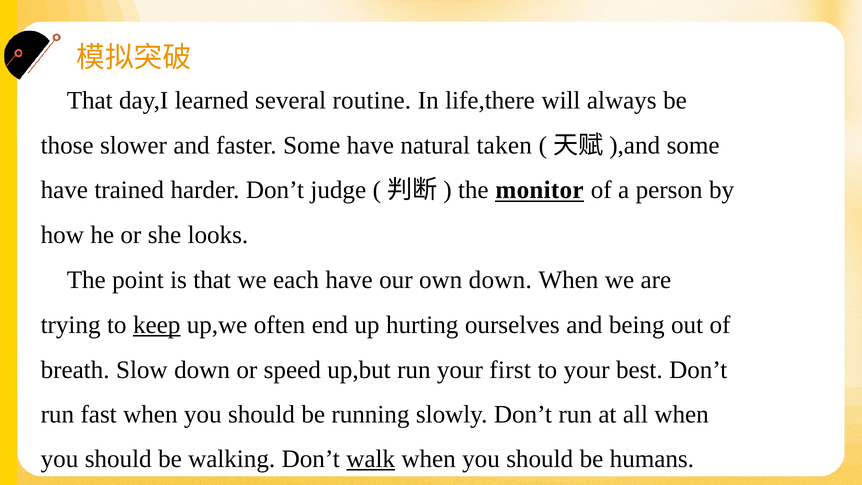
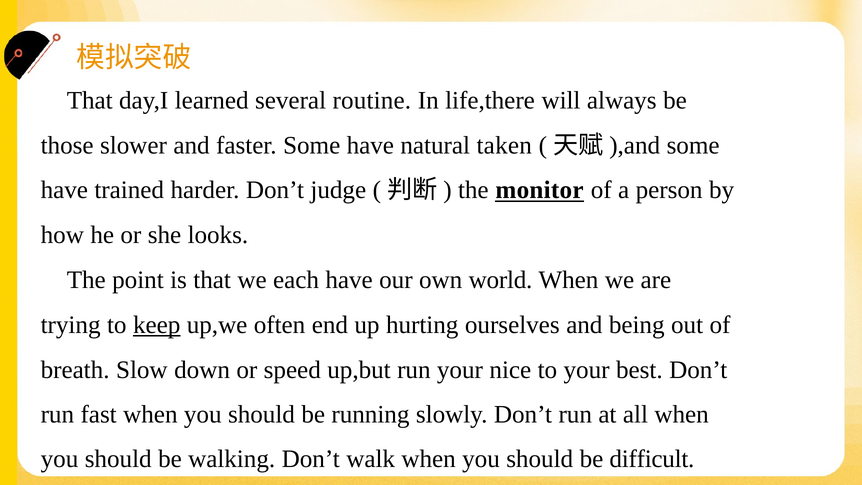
own down: down -> world
first: first -> nice
walk underline: present -> none
humans: humans -> difficult
